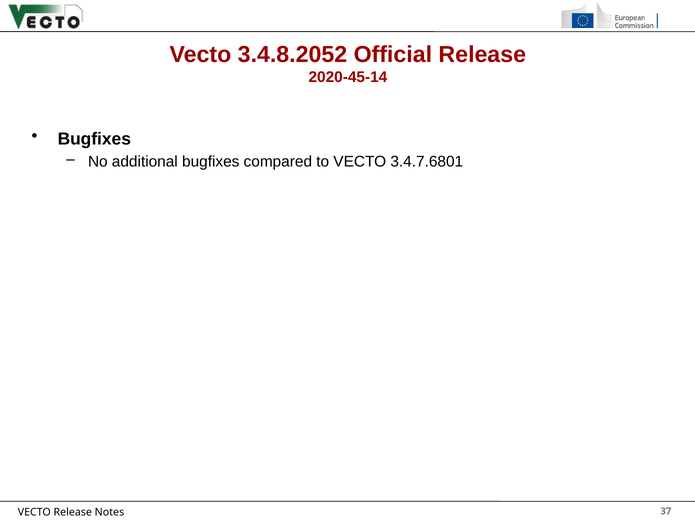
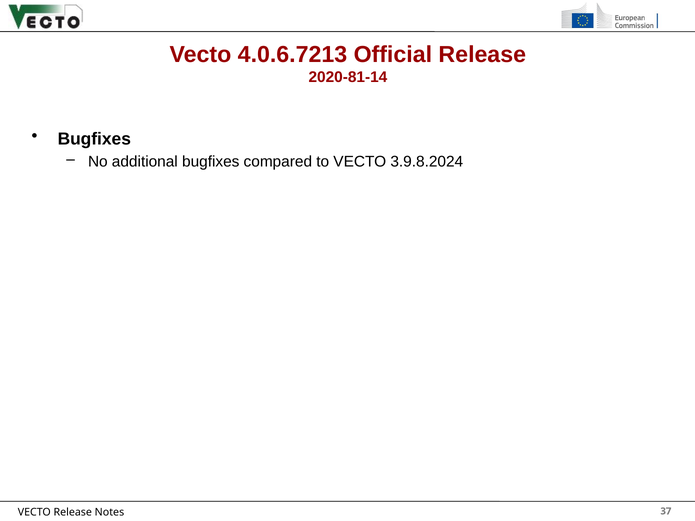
3.4.8.2052: 3.4.8.2052 -> 4.0.6.7213
2020-45-14: 2020-45-14 -> 2020-81-14
3.4.7.6801: 3.4.7.6801 -> 3.9.8.2024
